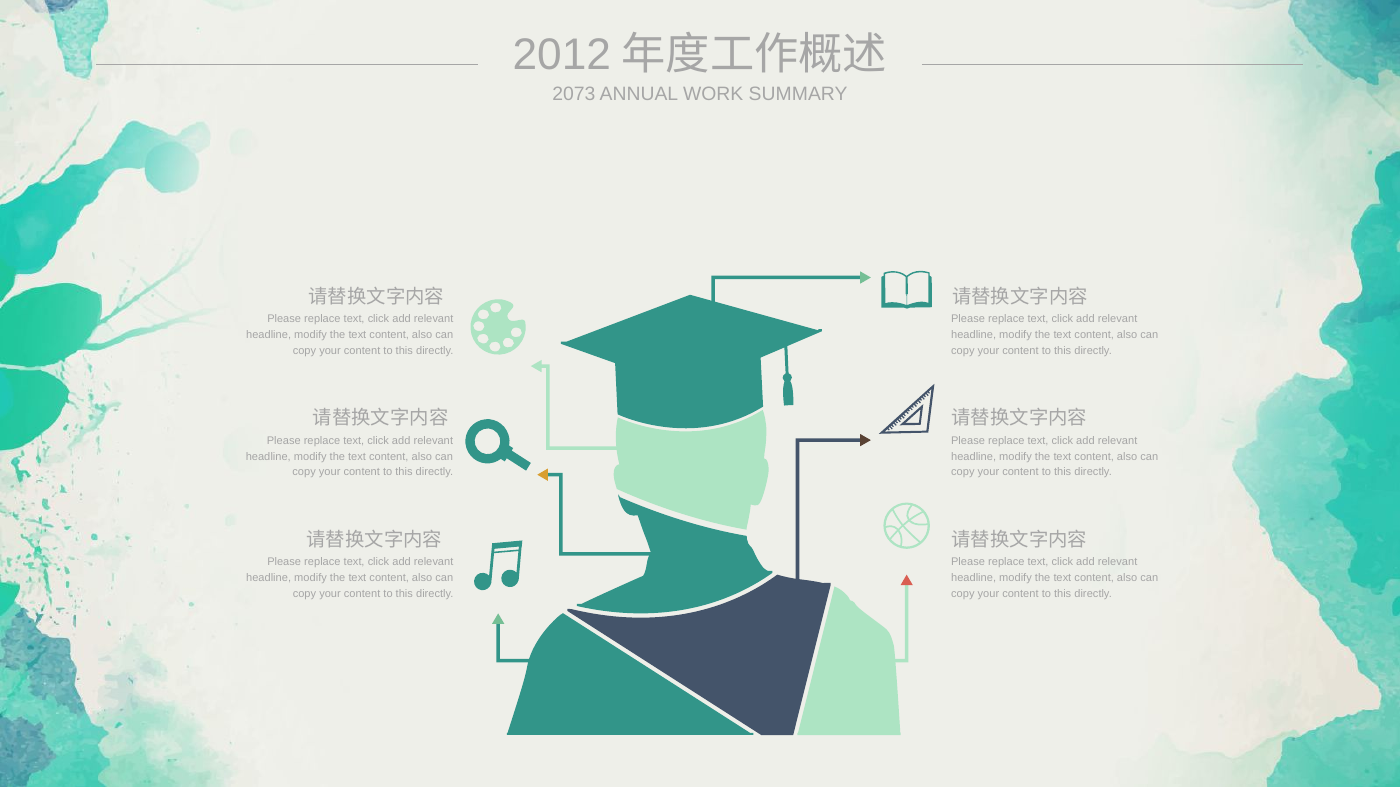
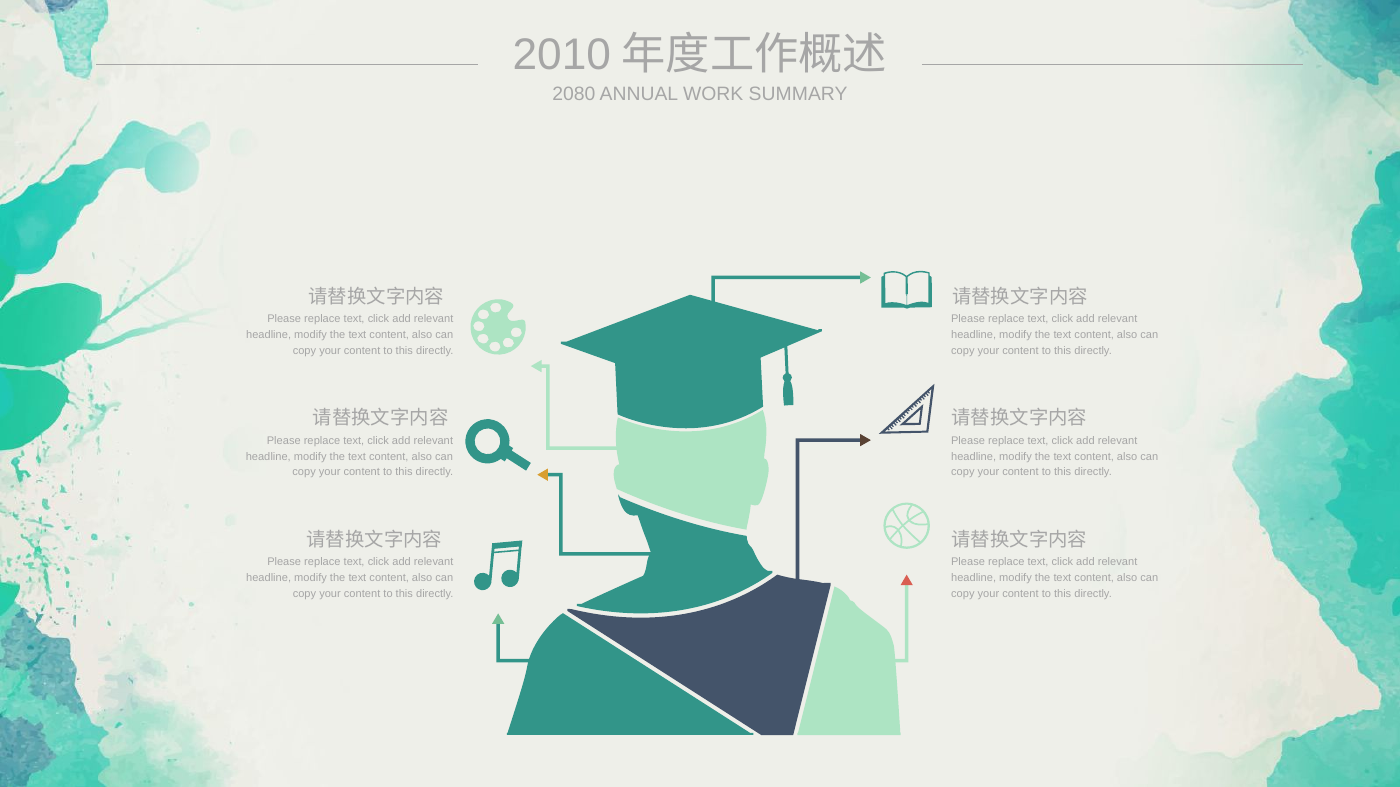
2012: 2012 -> 2010
2073: 2073 -> 2080
